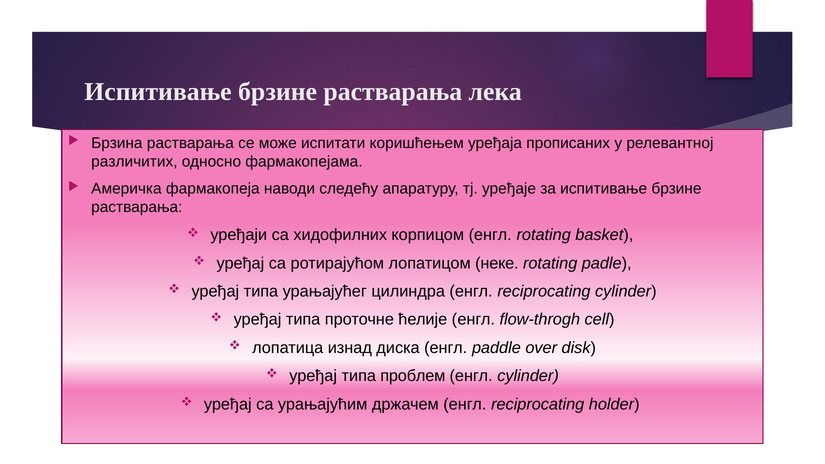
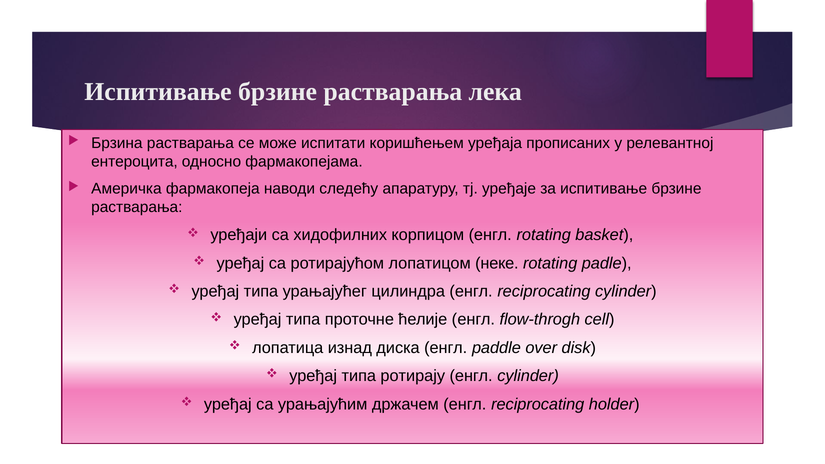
различитих: различитих -> ентероцита
проблем: проблем -> ротирају
